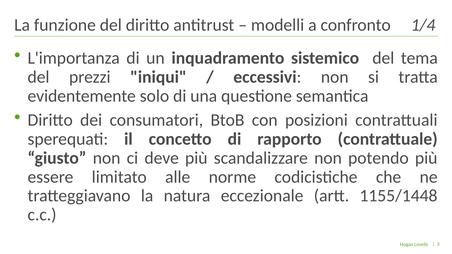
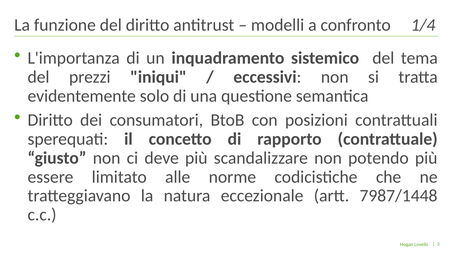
1155/1448: 1155/1448 -> 7987/1448
